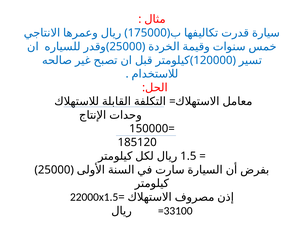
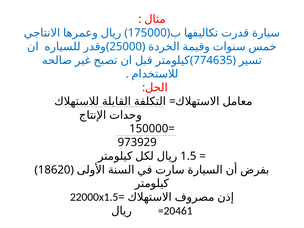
120000: 120000 -> 774635
185120: 185120 -> 973929
25000 at (54, 170): 25000 -> 18620
=33100: =33100 -> =20461
